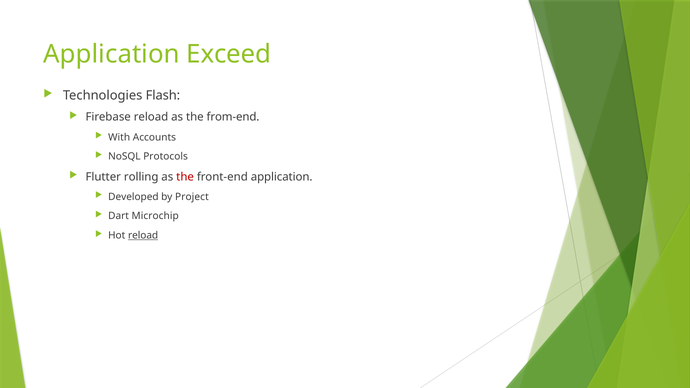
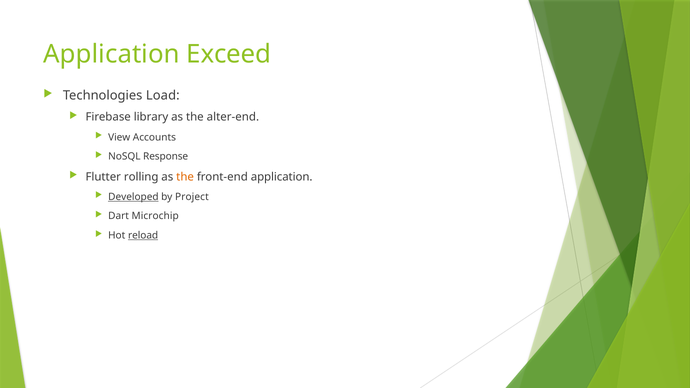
Flash: Flash -> Load
Firebase reload: reload -> library
from-end: from-end -> alter-end
With: With -> View
Protocols: Protocols -> Response
the at (185, 177) colour: red -> orange
Developed underline: none -> present
